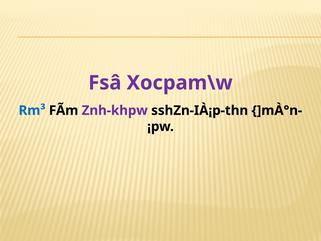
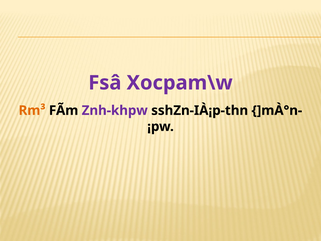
Rm³ colour: blue -> orange
